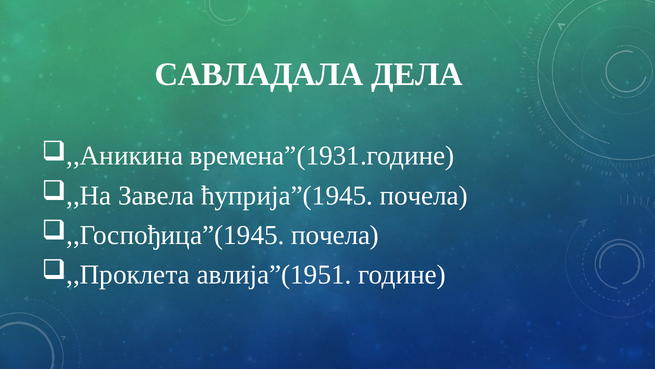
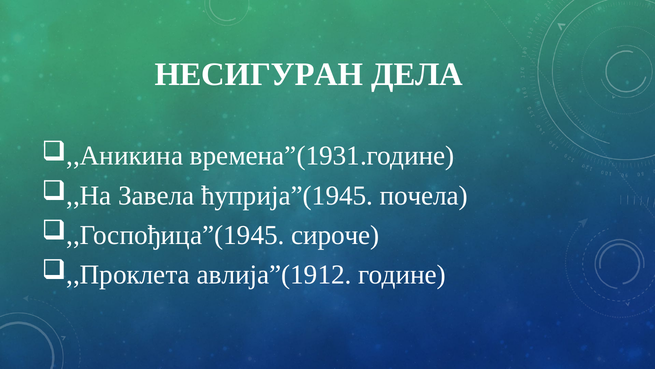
САВЛАДАЛА: САВЛАДАЛА -> НЕСИГУРАН
,,Госпођица”(1945 почела: почела -> сироче
авлија”(1951: авлија”(1951 -> авлија”(1912
